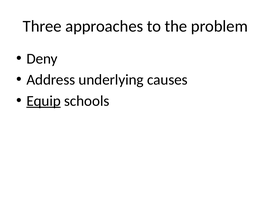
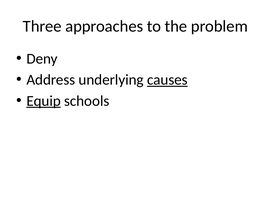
causes underline: none -> present
